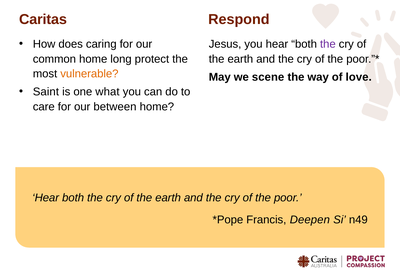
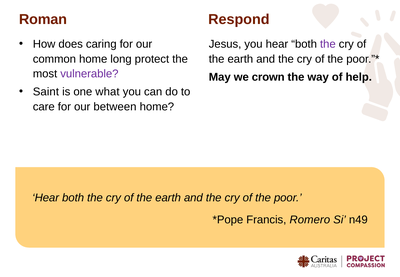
Caritas: Caritas -> Roman
vulnerable colour: orange -> purple
scene: scene -> crown
love: love -> help
Deepen: Deepen -> Romero
